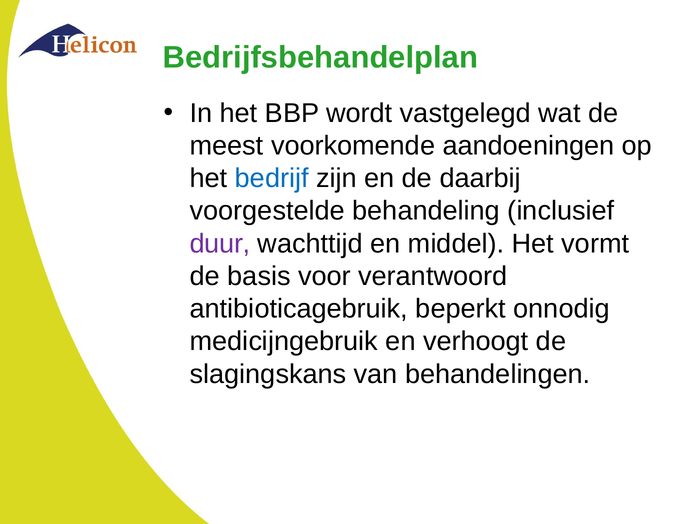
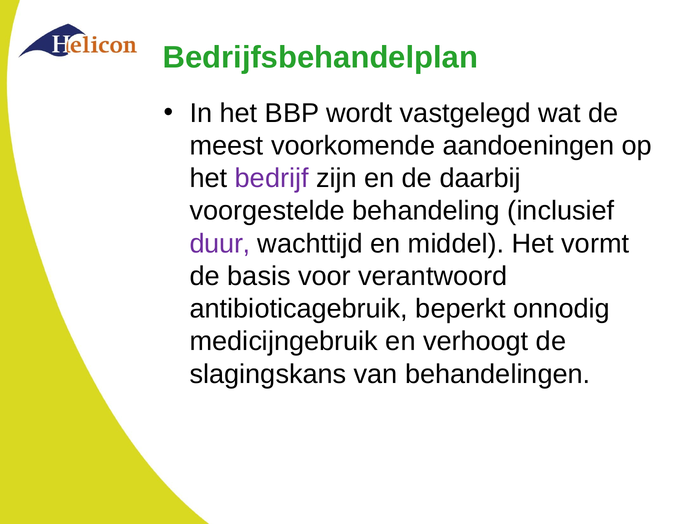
bedrijf colour: blue -> purple
